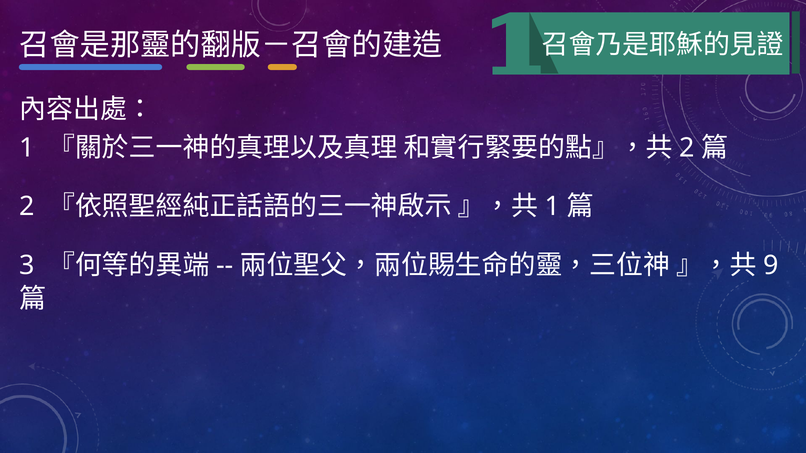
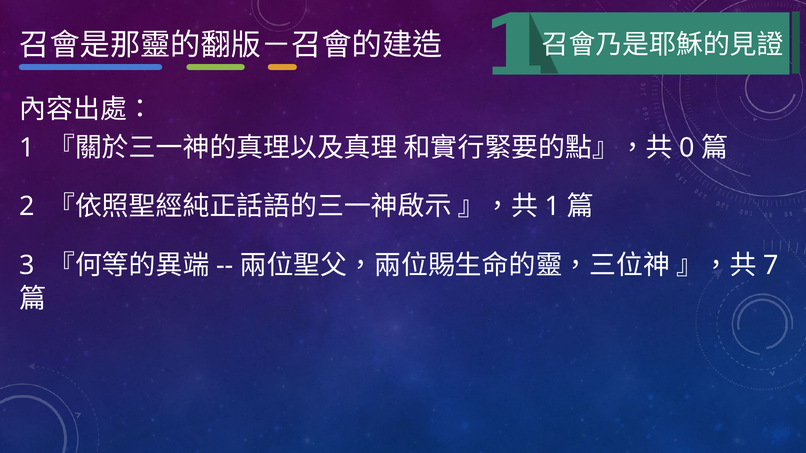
2 at (687, 148): 2 -> 0
9: 9 -> 7
